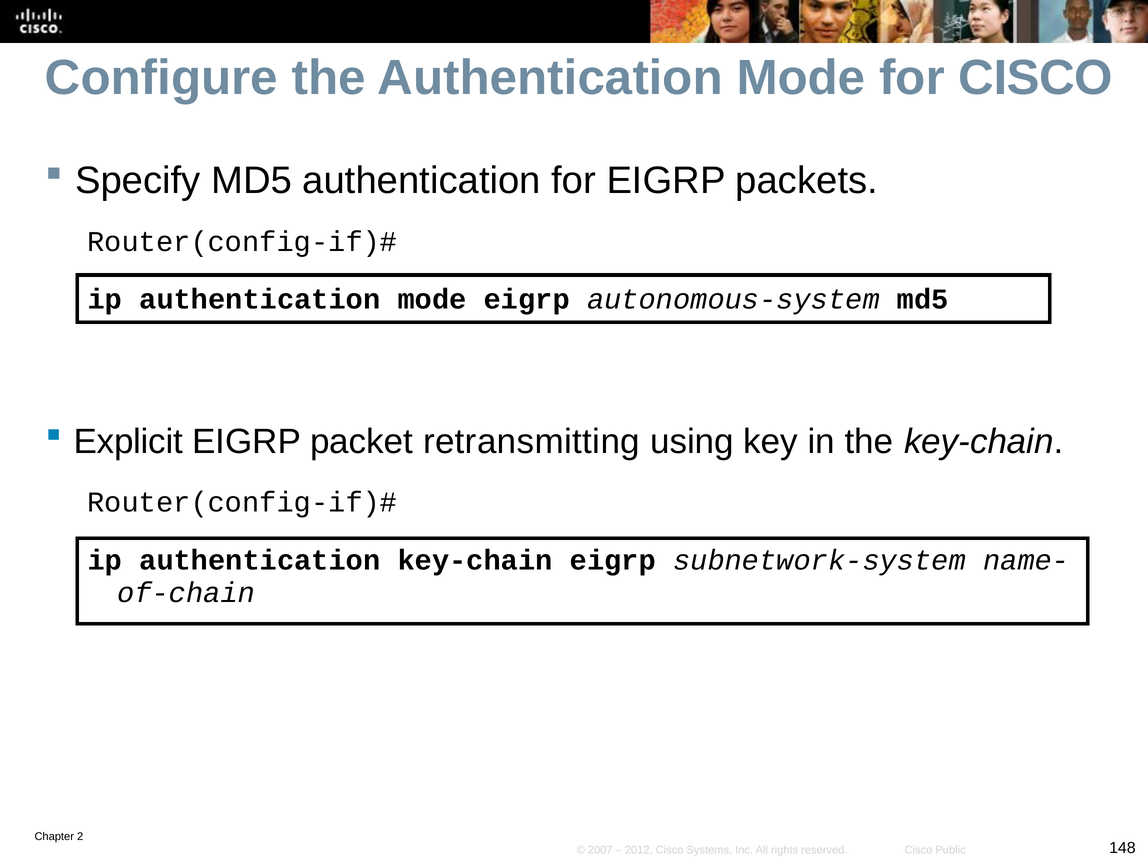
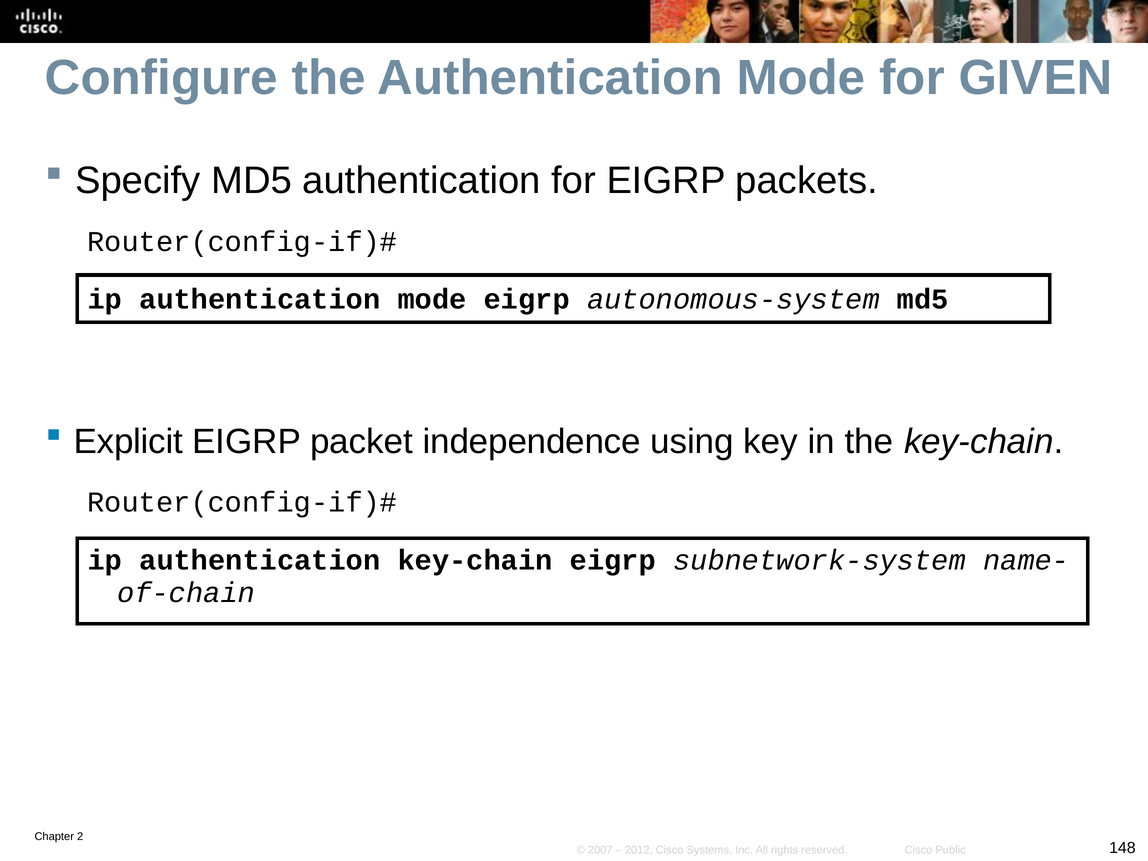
for CISCO: CISCO -> GIVEN
retransmitting: retransmitting -> independence
